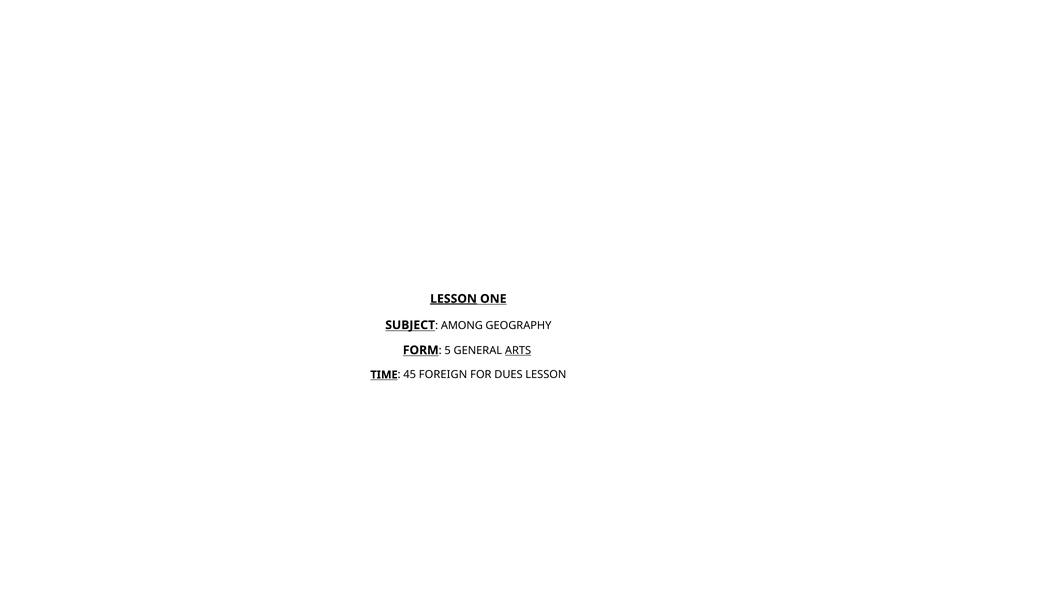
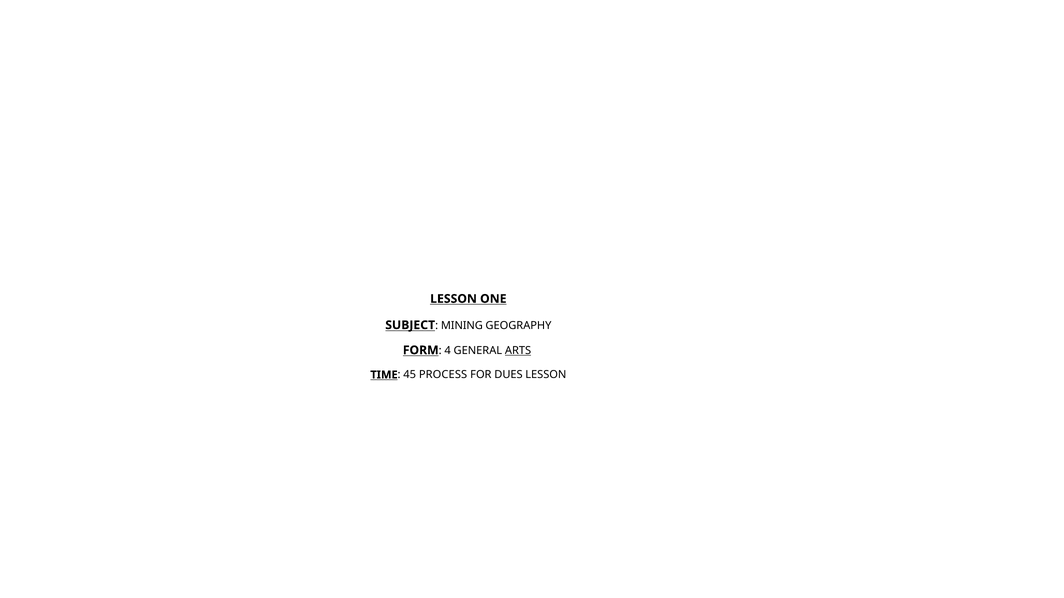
LESSON at (454, 299) underline: present -> none
AMONG: AMONG -> MINING
5: 5 -> 4
FOREIGN: FOREIGN -> PROCESS
